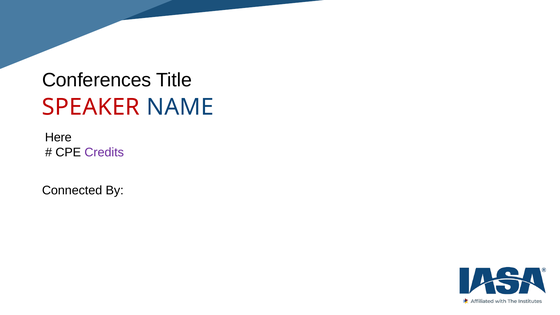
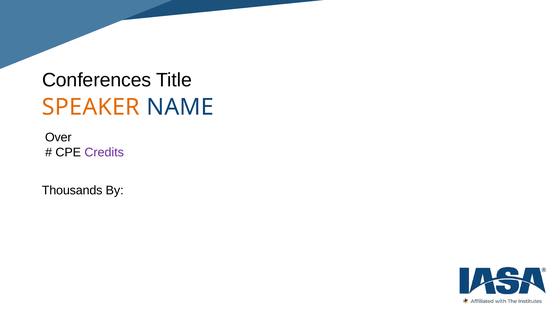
SPEAKER colour: red -> orange
Here: Here -> Over
Connected: Connected -> Thousands
